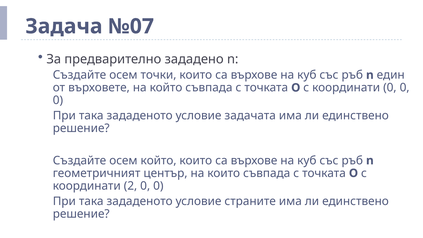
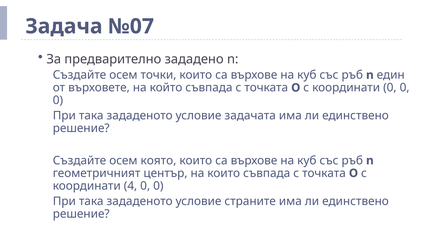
осем който: който -> която
2: 2 -> 4
